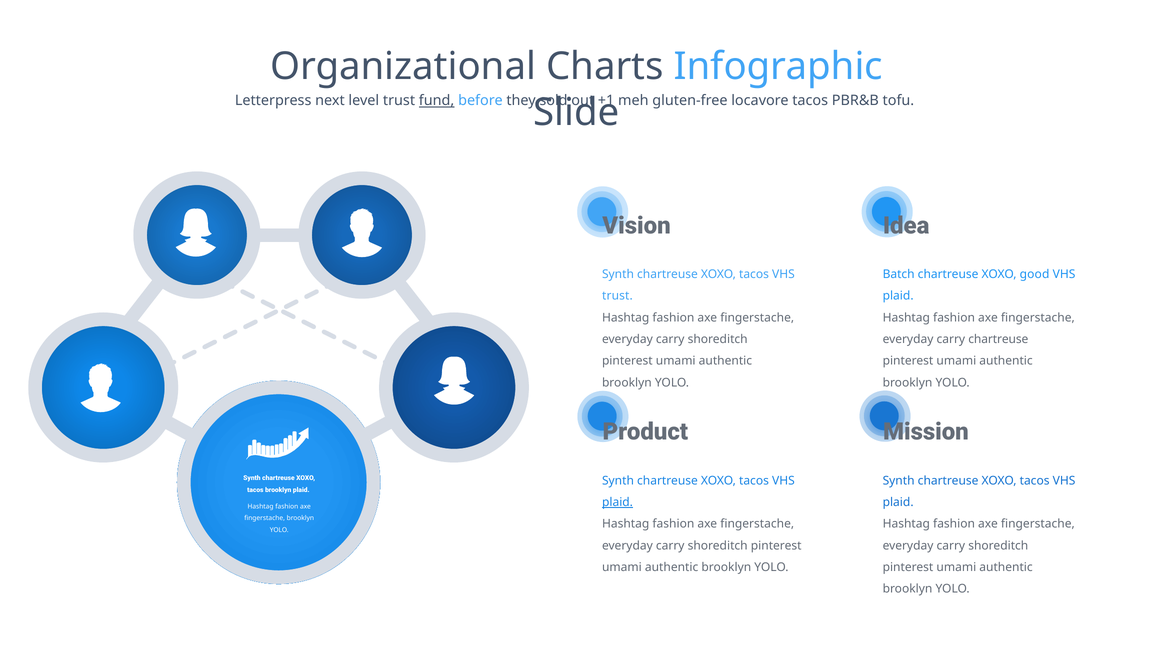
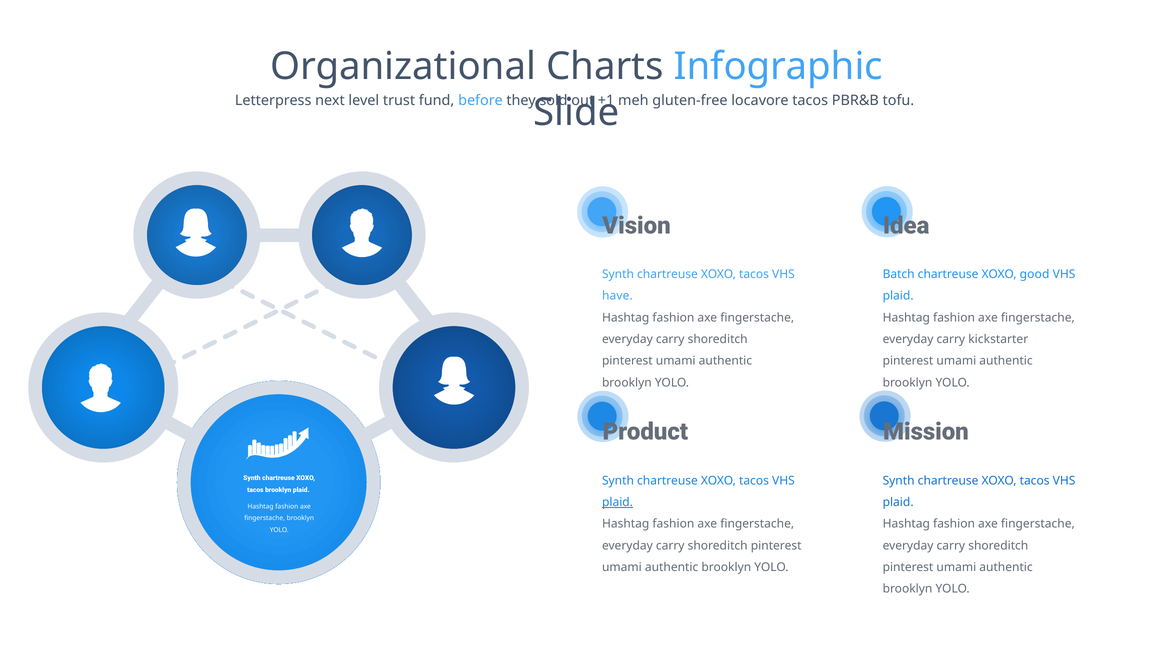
fund underline: present -> none
trust at (617, 296): trust -> have
carry chartreuse: chartreuse -> kickstarter
